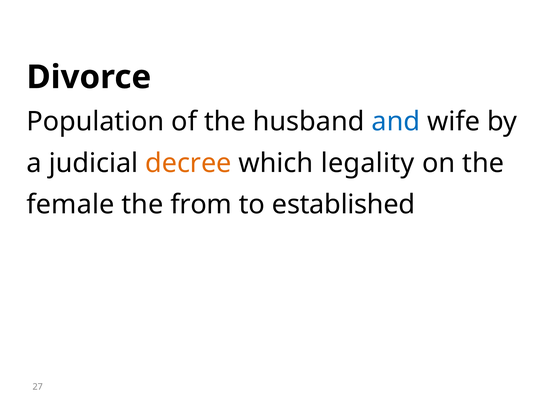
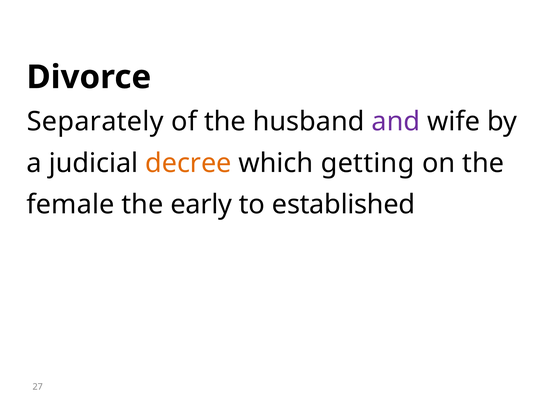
Population: Population -> Separately
and colour: blue -> purple
legality: legality -> getting
from: from -> early
